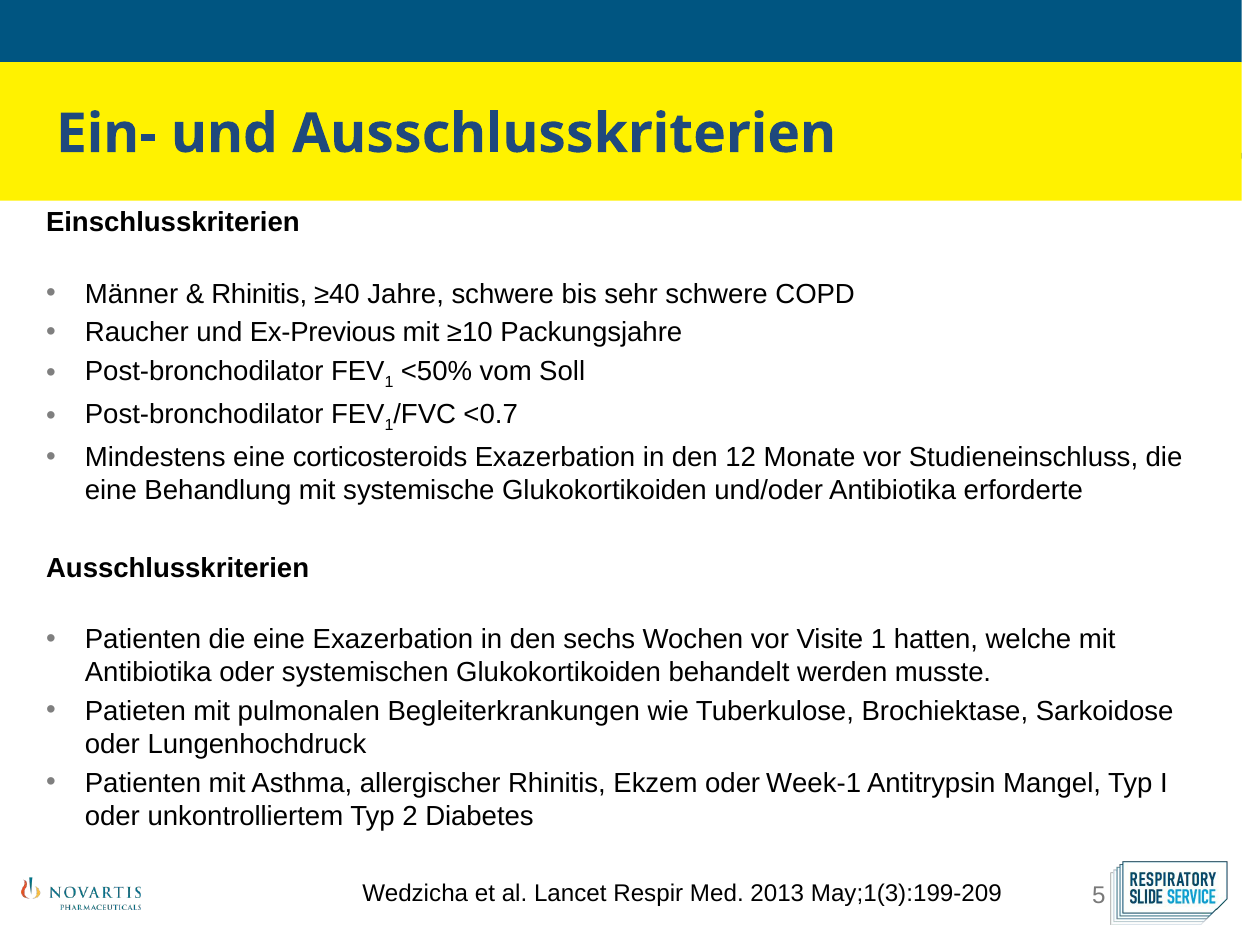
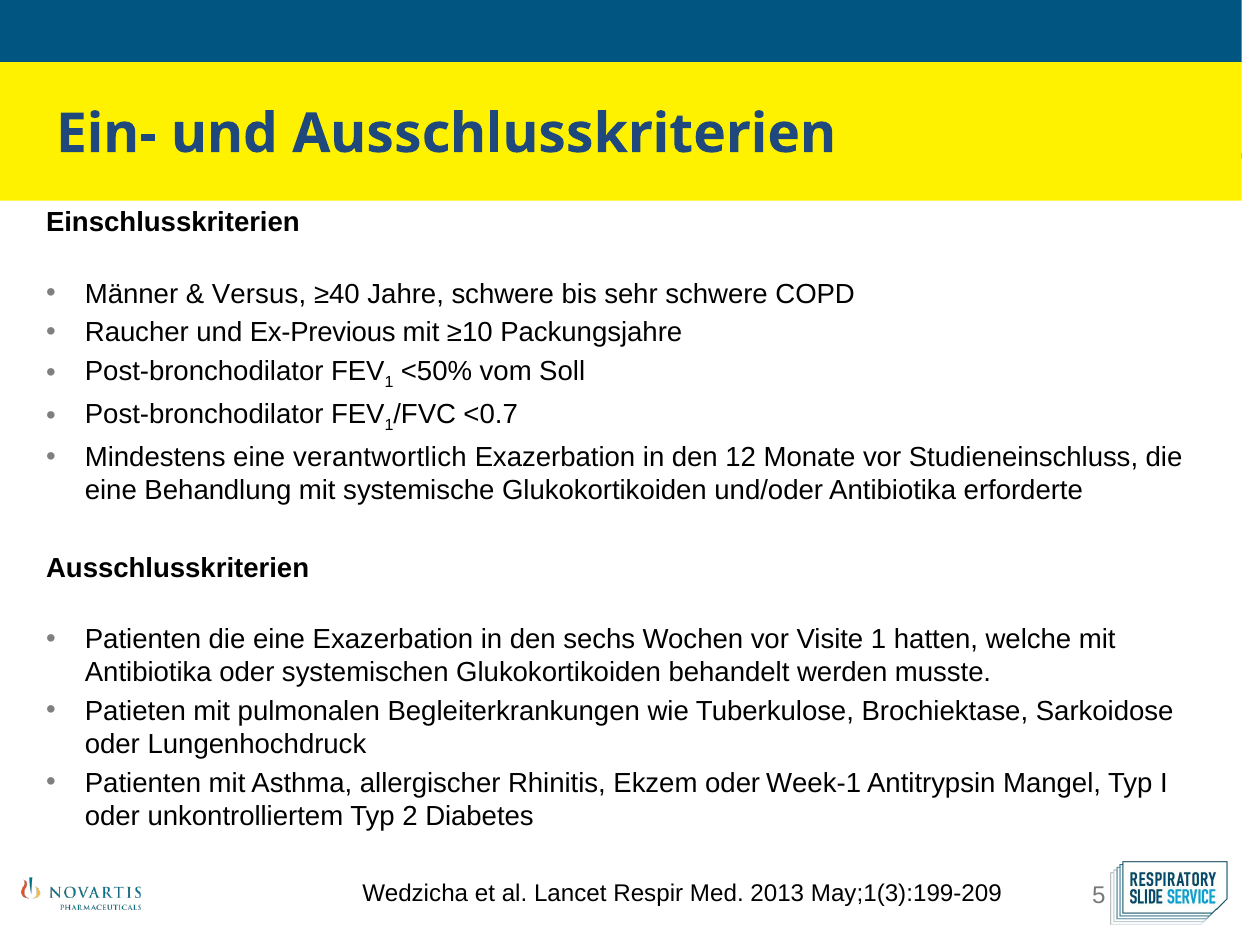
Rhinitis at (259, 294): Rhinitis -> Versus
corticosteroids: corticosteroids -> verantwortlich
